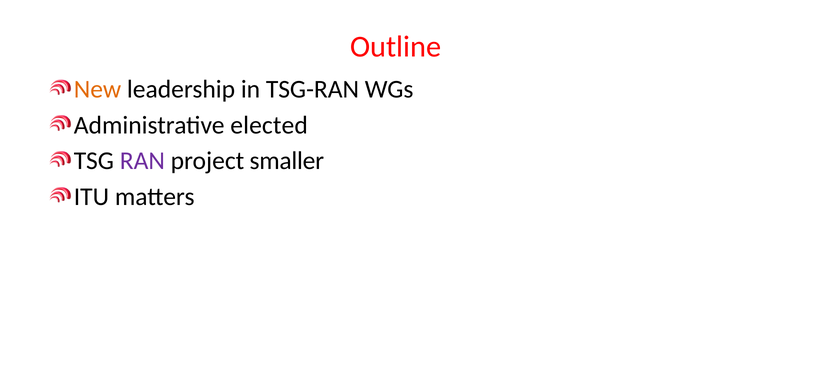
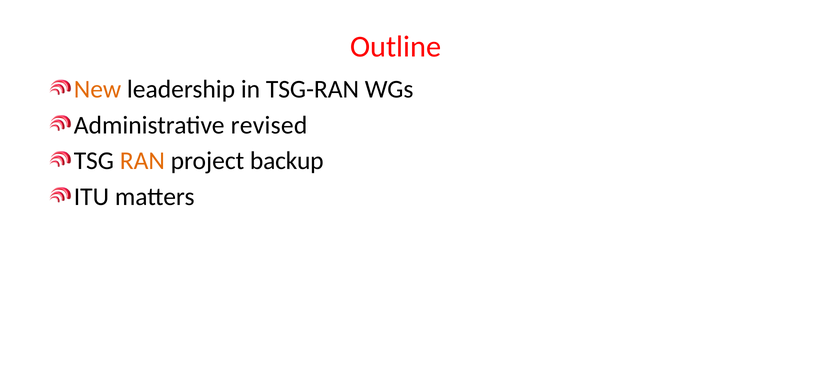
elected: elected -> revised
RAN colour: purple -> orange
smaller: smaller -> backup
